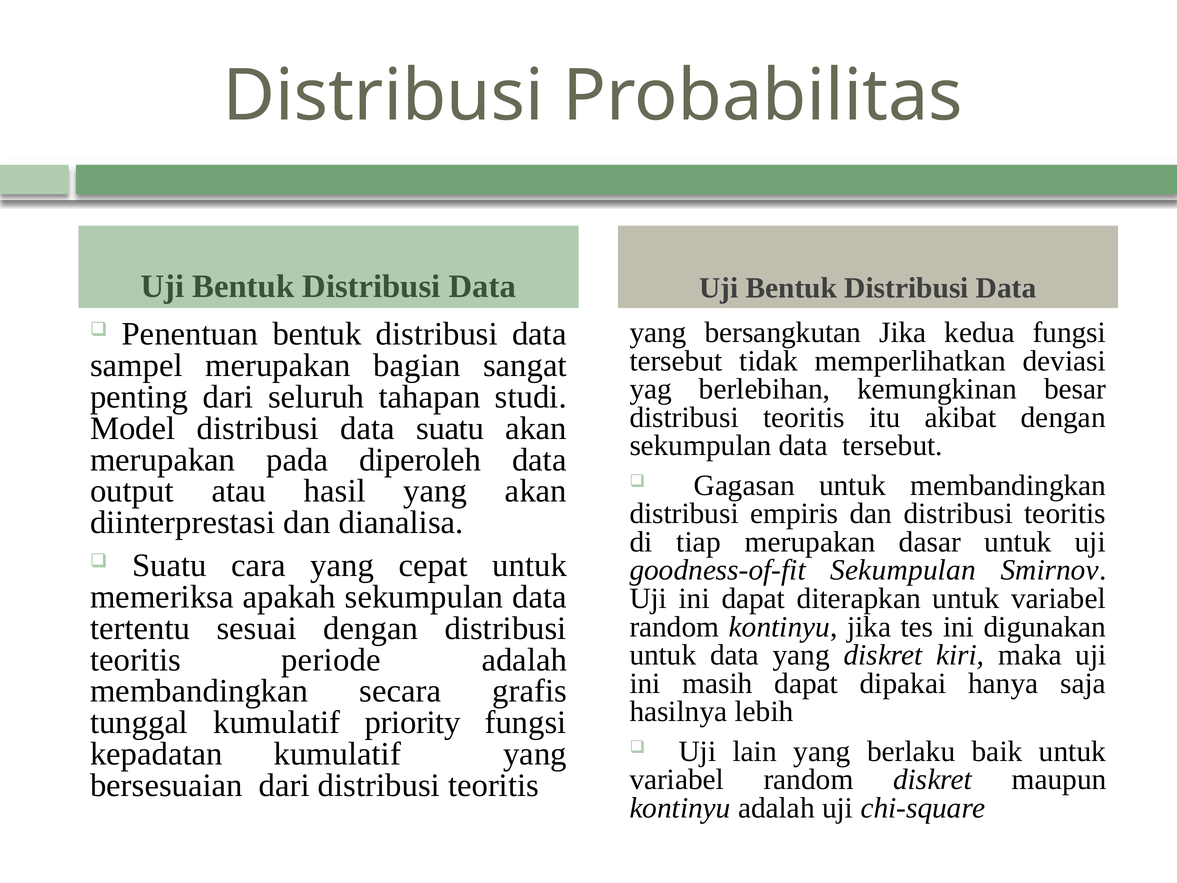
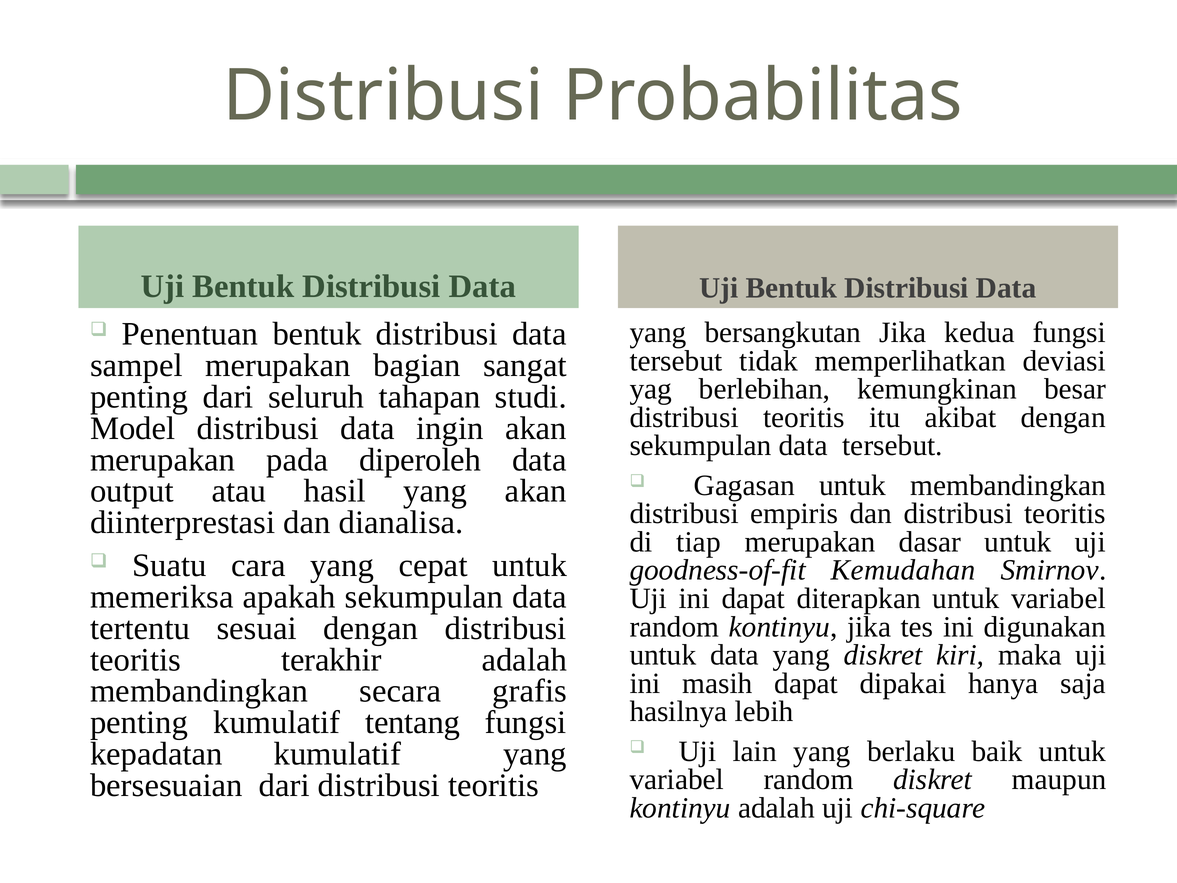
data suatu: suatu -> ingin
goodness-of-fit Sekumpulan: Sekumpulan -> Kemudahan
periode: periode -> terakhir
tunggal at (139, 722): tunggal -> penting
priority: priority -> tentang
